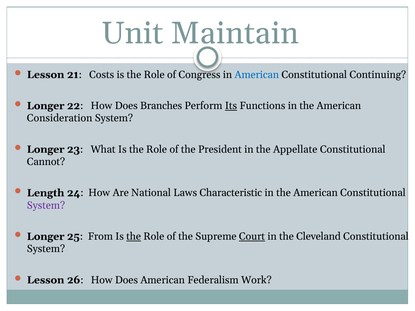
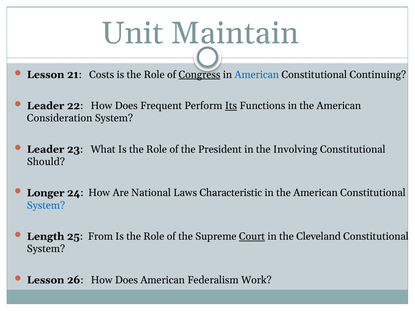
Congress underline: none -> present
Longer at (46, 106): Longer -> Leader
Branches: Branches -> Frequent
Longer at (46, 149): Longer -> Leader
Appellate: Appellate -> Involving
Cannot: Cannot -> Should
Length: Length -> Longer
System at (46, 205) colour: purple -> blue
Longer at (46, 237): Longer -> Length
the at (134, 237) underline: present -> none
